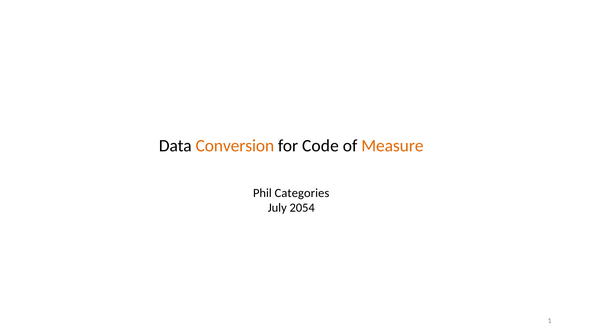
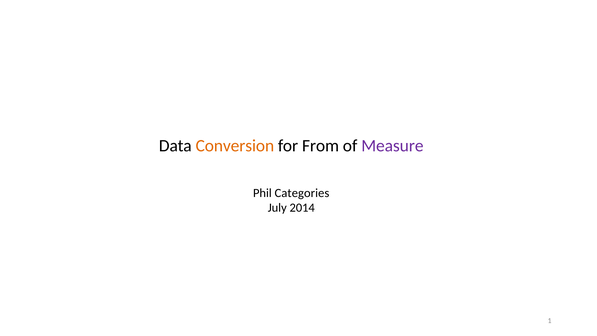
Code: Code -> From
Measure colour: orange -> purple
2054: 2054 -> 2014
